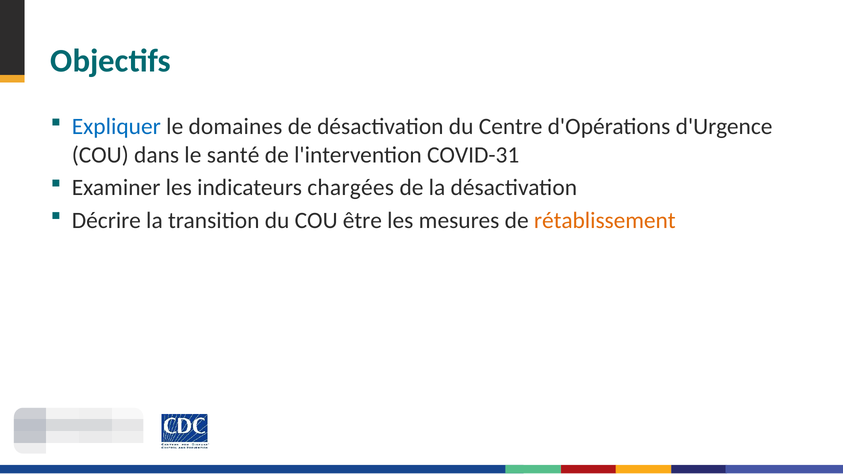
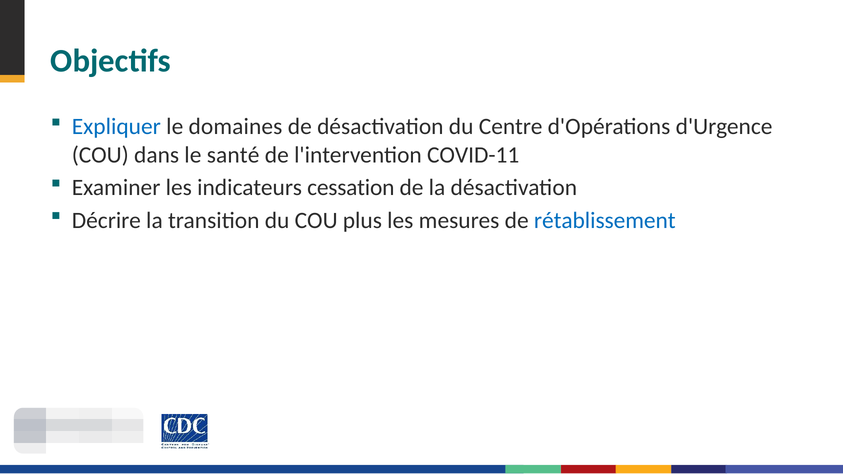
COVID-31: COVID-31 -> COVID-11
chargées: chargées -> cessation
être: être -> plus
rétablissement colour: orange -> blue
